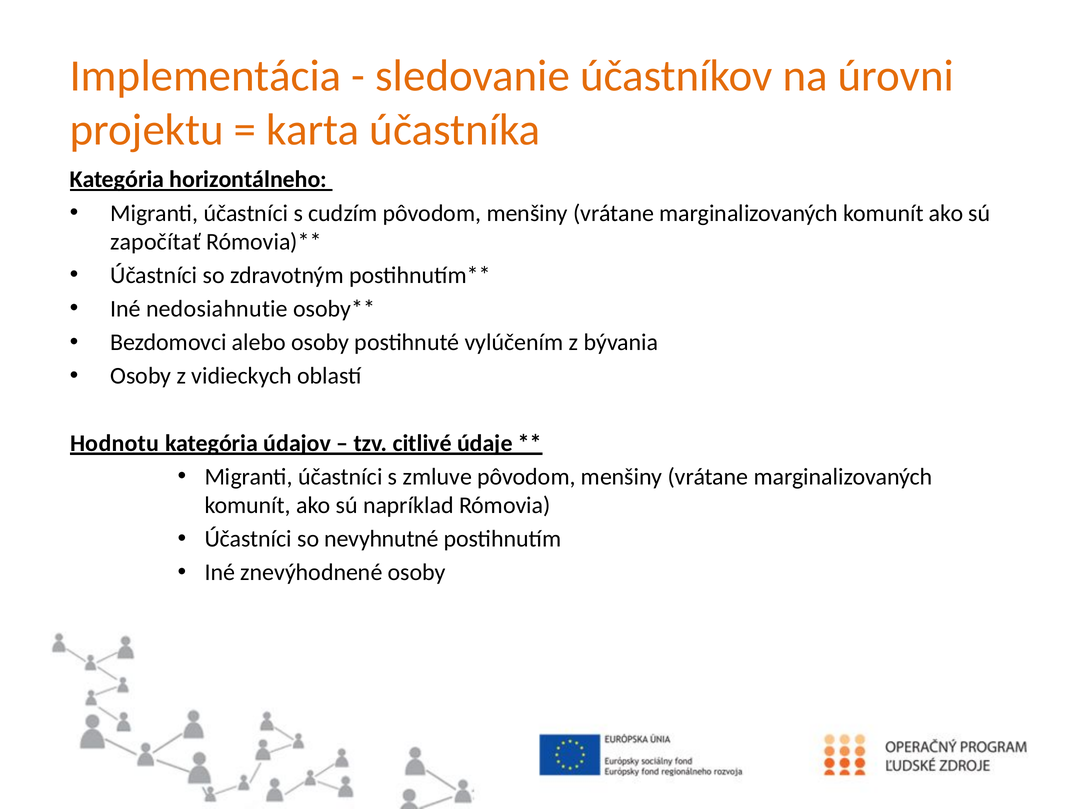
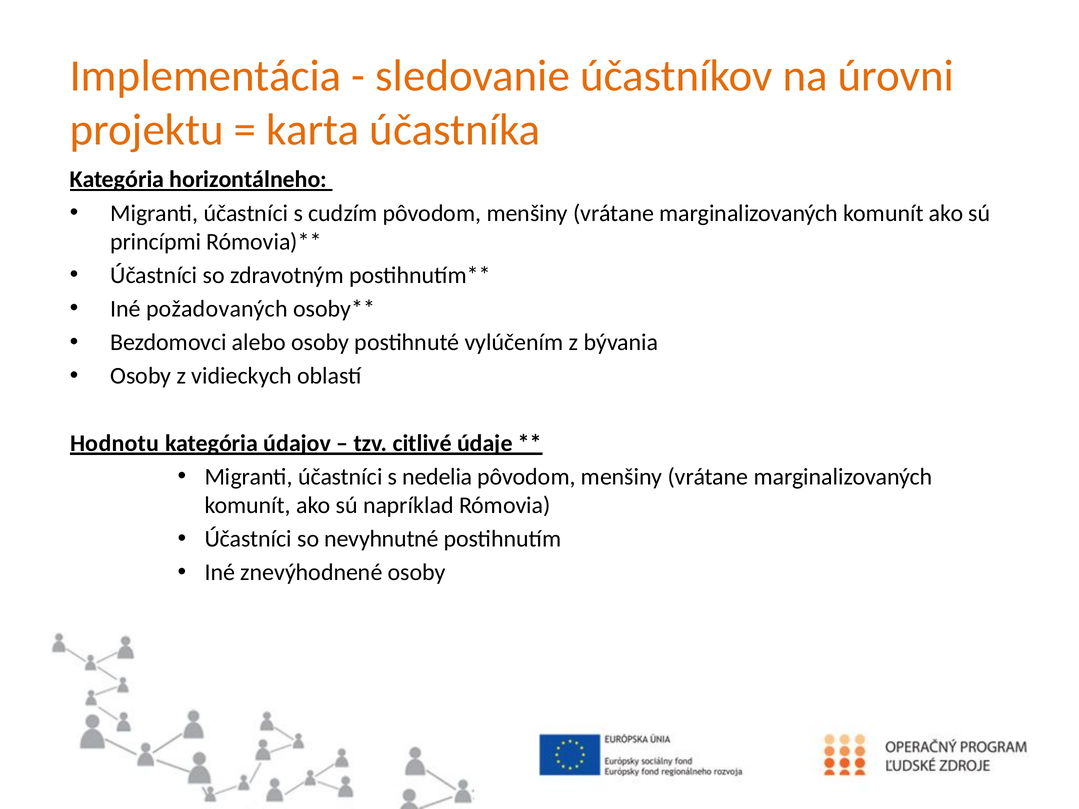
započítať: započítať -> princípmi
nedosiahnutie: nedosiahnutie -> požadovaných
zmluve: zmluve -> nedelia
